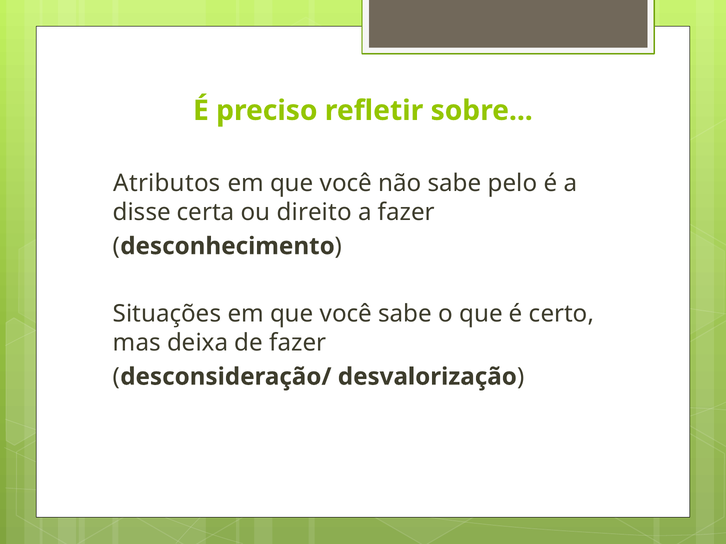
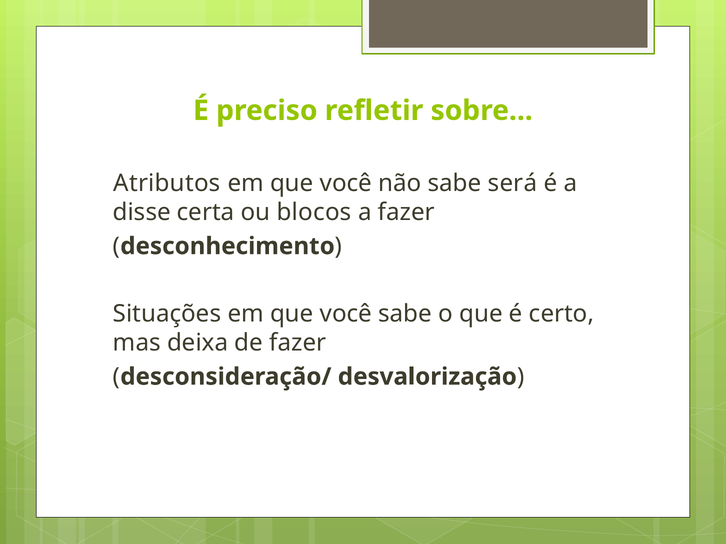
pelo: pelo -> será
direito: direito -> blocos
